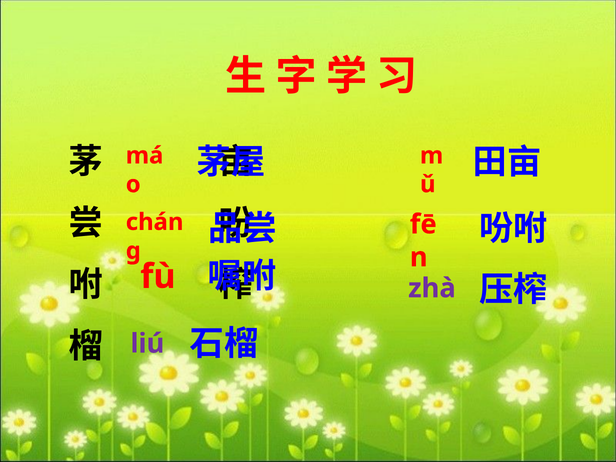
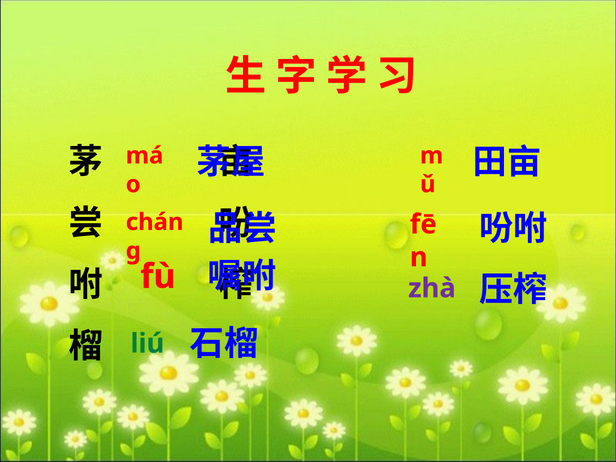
liú colour: purple -> green
